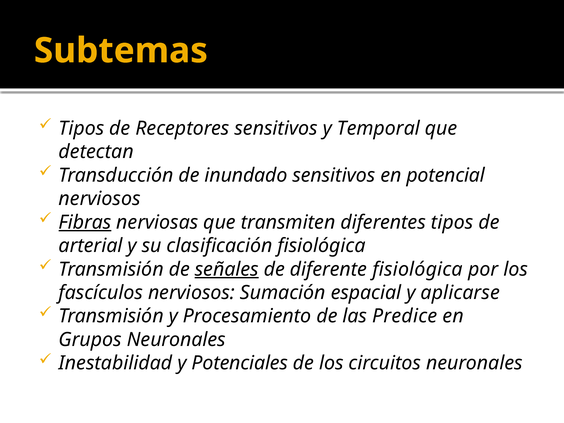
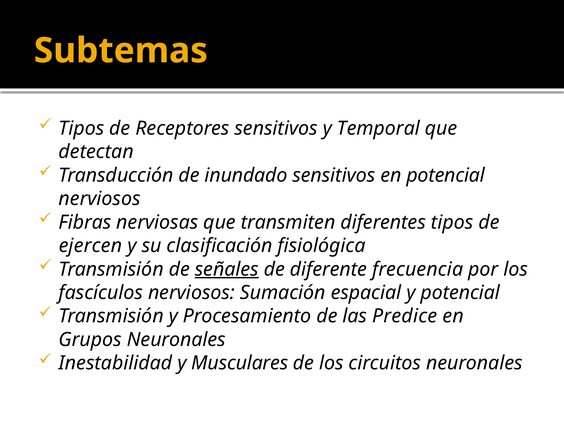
Fibras underline: present -> none
arterial: arterial -> ejercen
diferente fisiológica: fisiológica -> frecuencia
y aplicarse: aplicarse -> potencial
Potenciales: Potenciales -> Musculares
